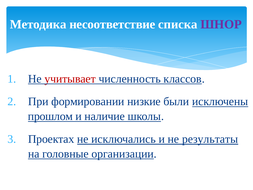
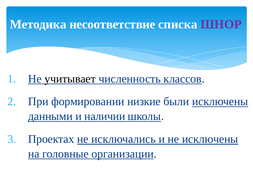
учитывает colour: red -> black
прошлом: прошлом -> данными
наличие: наличие -> наличии
не результаты: результаты -> исключены
